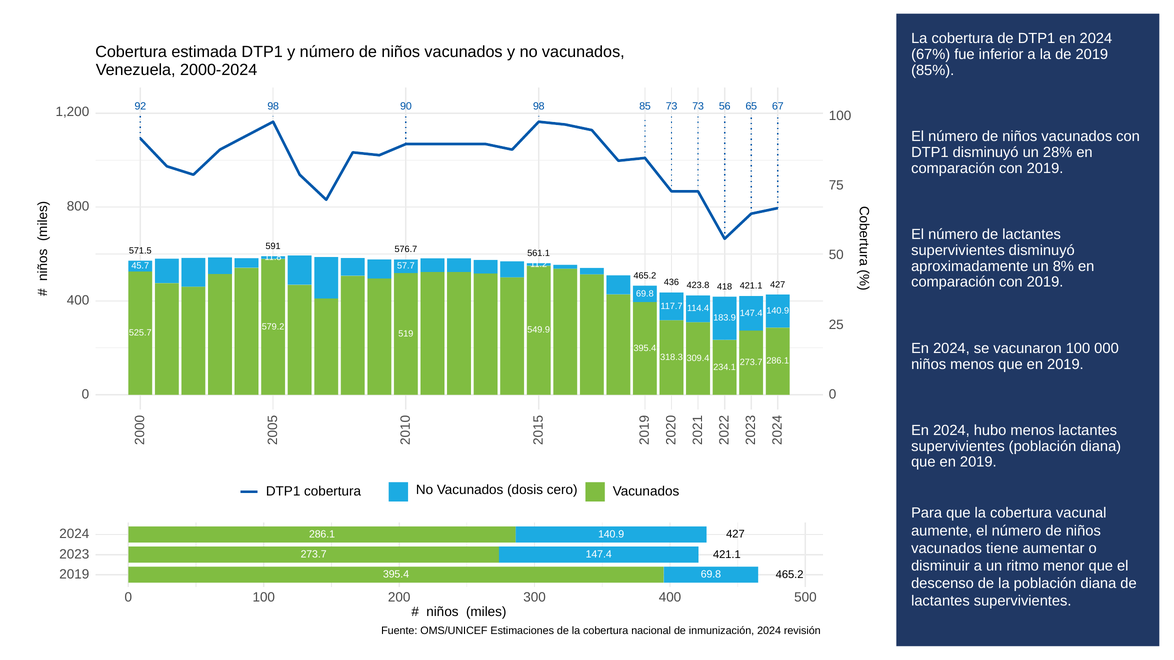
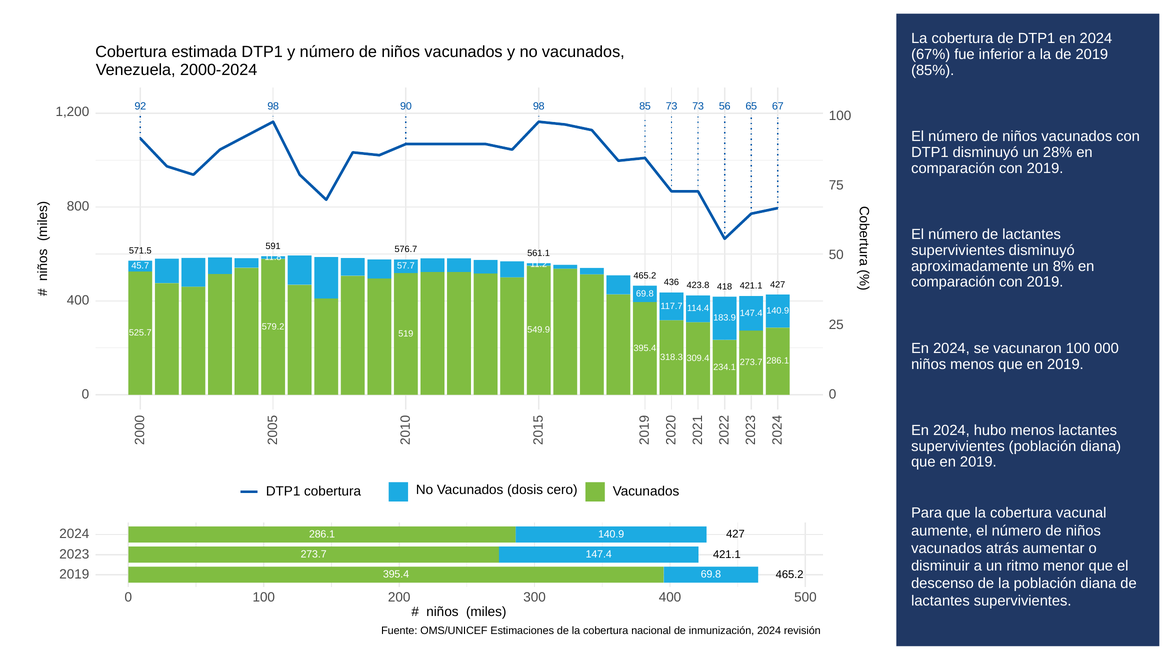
tiene: tiene -> atrás
